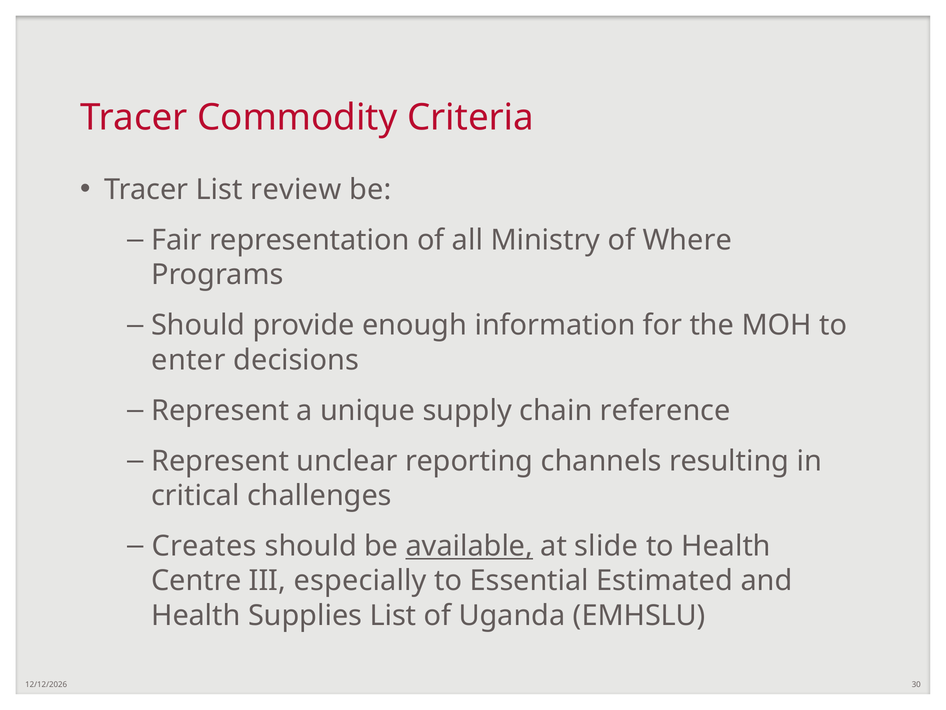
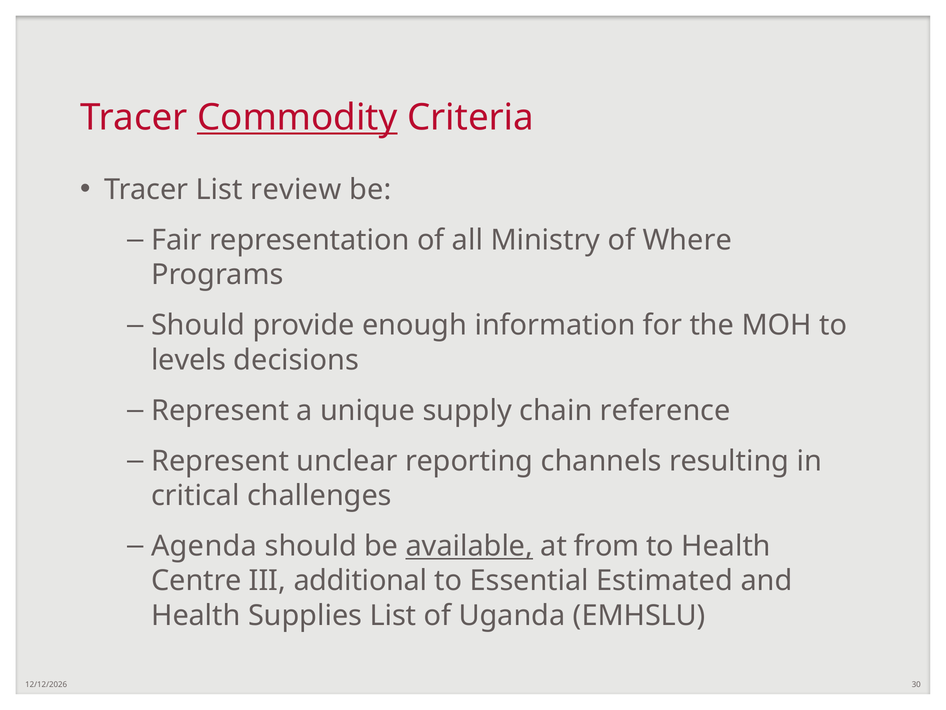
Commodity underline: none -> present
enter: enter -> levels
Creates: Creates -> Agenda
slide: slide -> from
especially: especially -> additional
